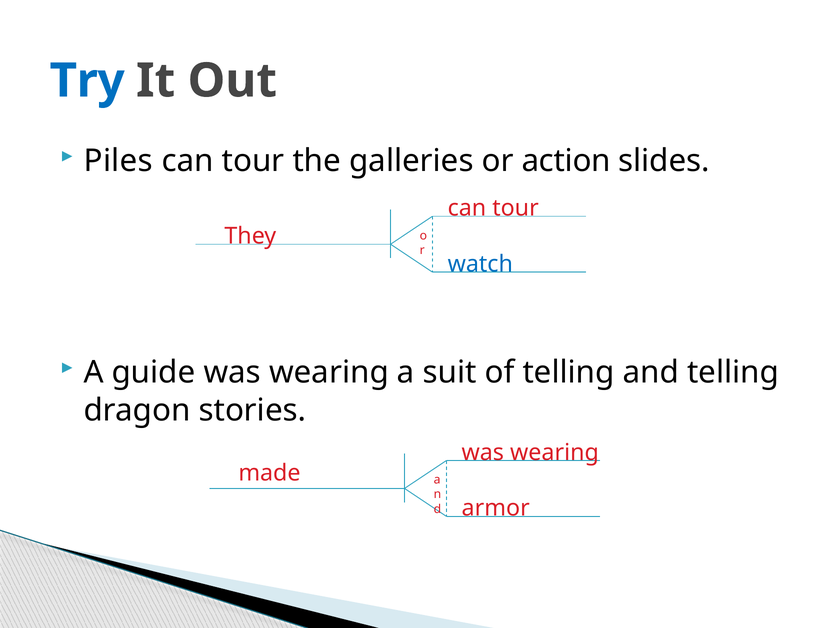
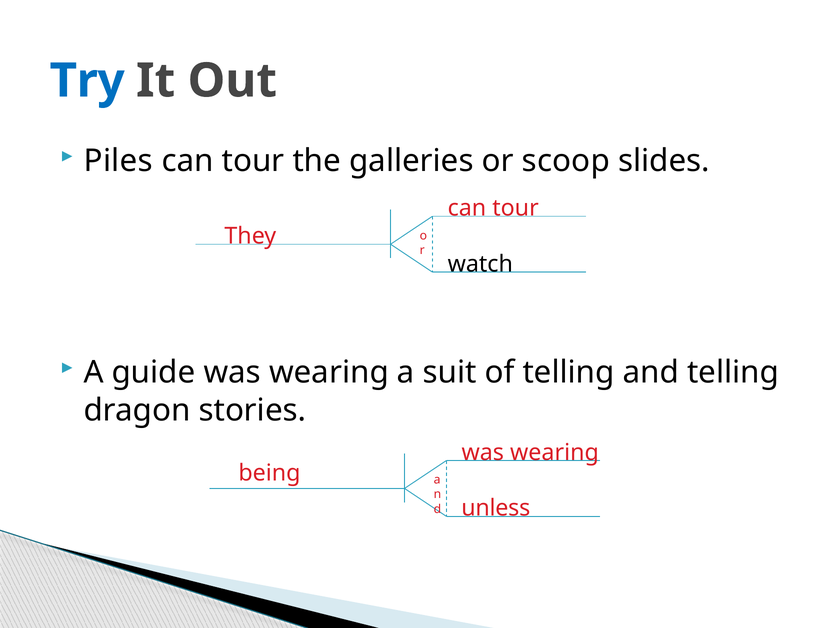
action: action -> scoop
watch colour: blue -> black
made: made -> being
armor: armor -> unless
